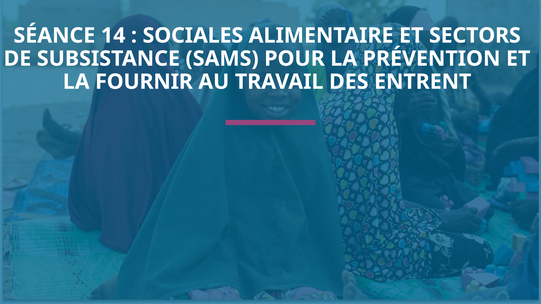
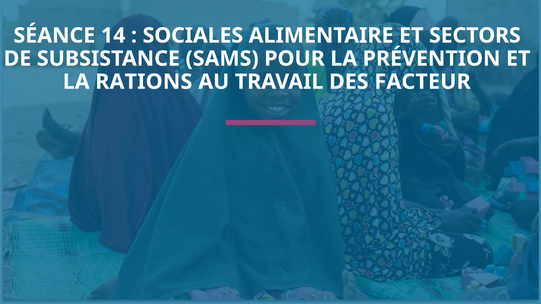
FOURNIR: FOURNIR -> RATIONS
ENTRENT: ENTRENT -> FACTEUR
